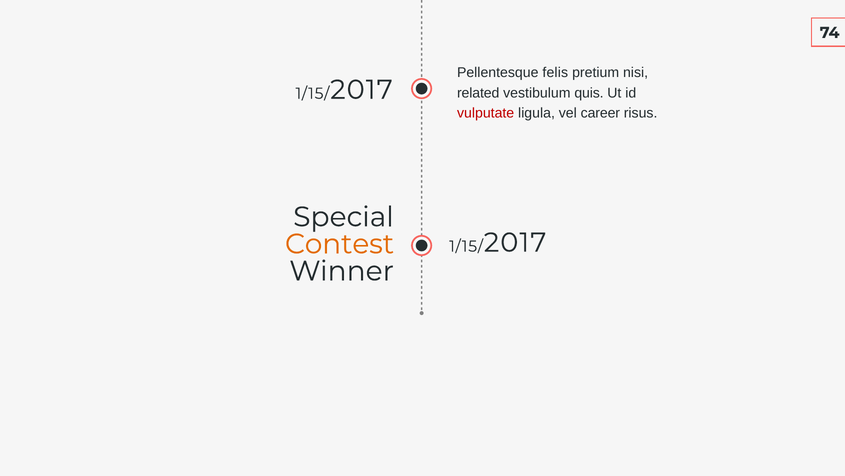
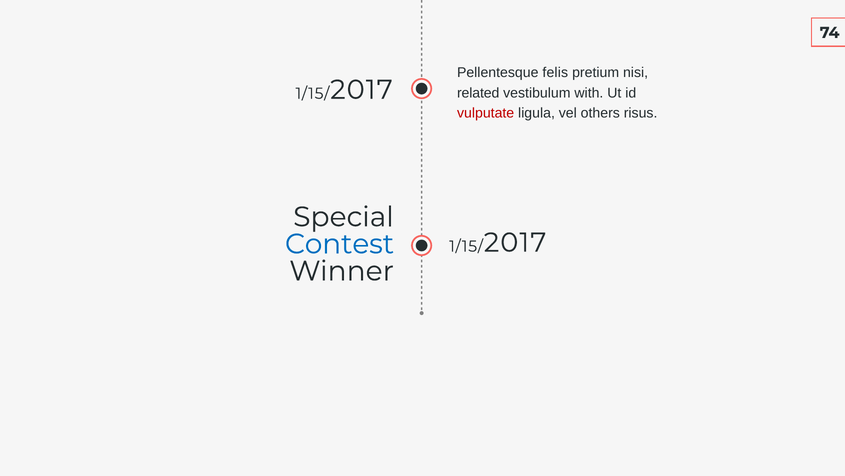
quis: quis -> with
career: career -> others
Contest colour: orange -> blue
